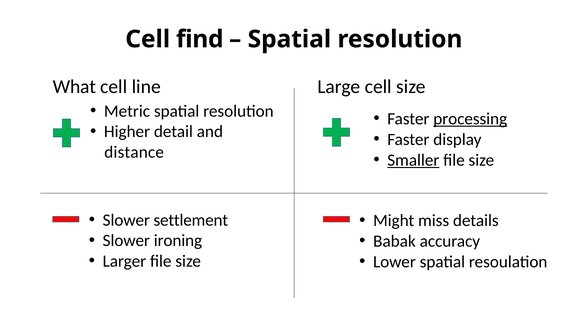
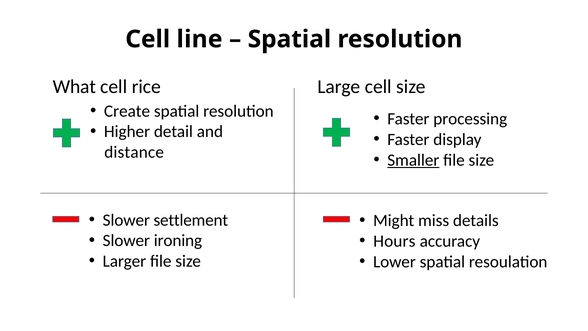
find: find -> line
line: line -> rice
Metric: Metric -> Create
processing underline: present -> none
Babak: Babak -> Hours
